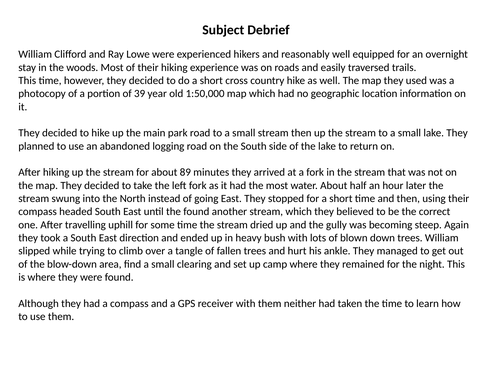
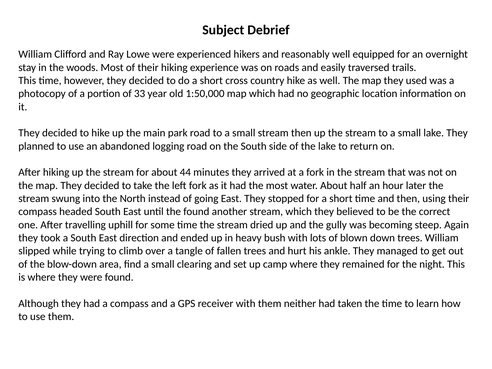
39: 39 -> 33
89: 89 -> 44
